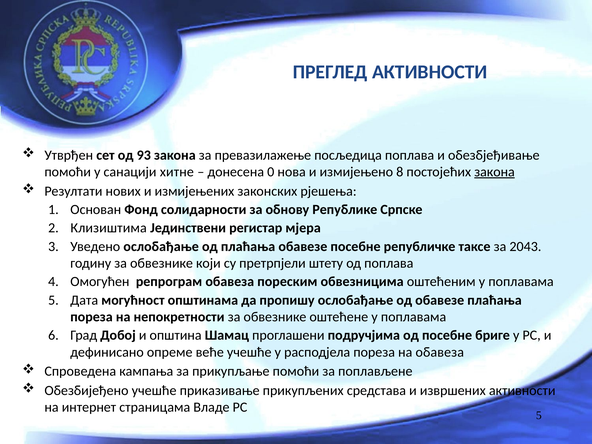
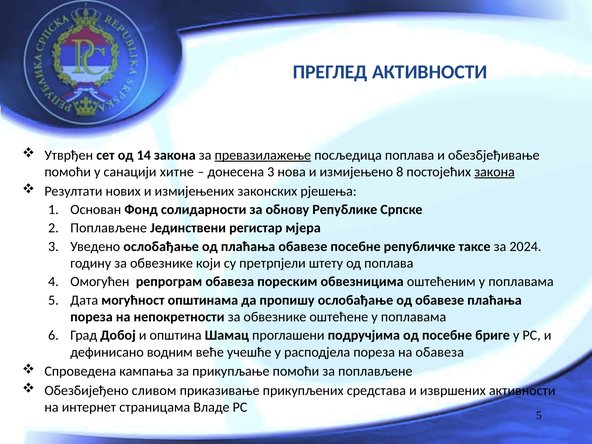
93: 93 -> 14
превазилажење underline: none -> present
донесена 0: 0 -> 3
2 Клизиштима: Клизиштима -> Поплављене
2043: 2043 -> 2024
опреме: опреме -> водним
Обезбијеђено учешће: учешће -> сливом
